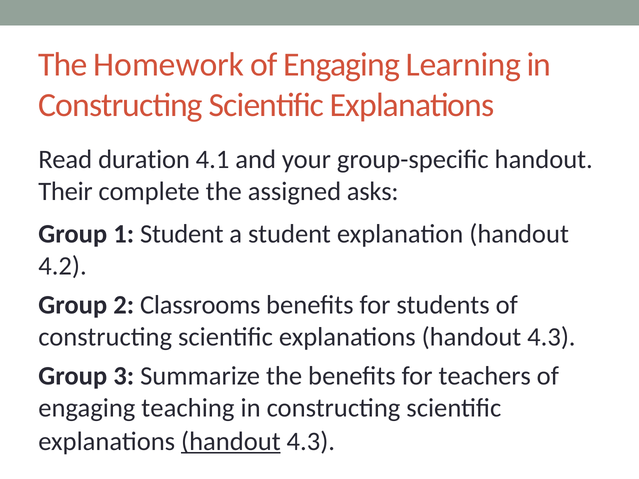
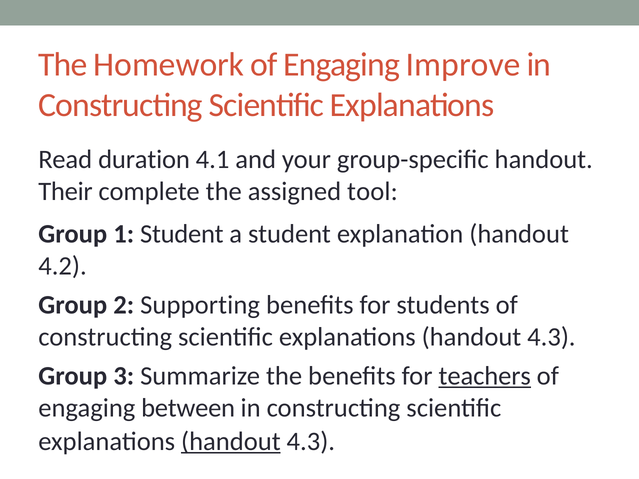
Learning: Learning -> Improve
asks: asks -> tool
Classrooms: Classrooms -> Supporting
teachers underline: none -> present
teaching: teaching -> between
